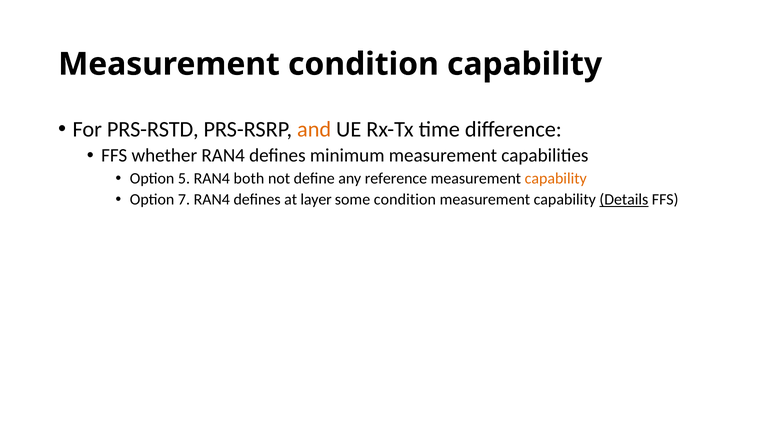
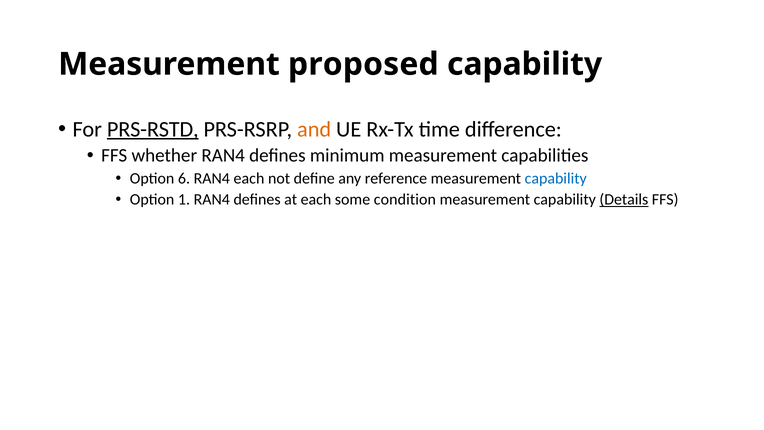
Measurement condition: condition -> proposed
PRS-RSTD underline: none -> present
5: 5 -> 6
RAN4 both: both -> each
capability at (556, 178) colour: orange -> blue
7: 7 -> 1
at layer: layer -> each
